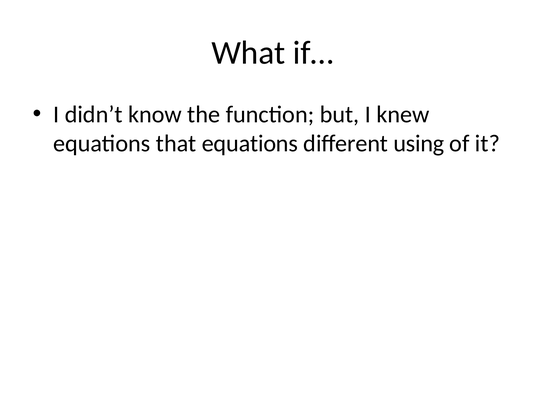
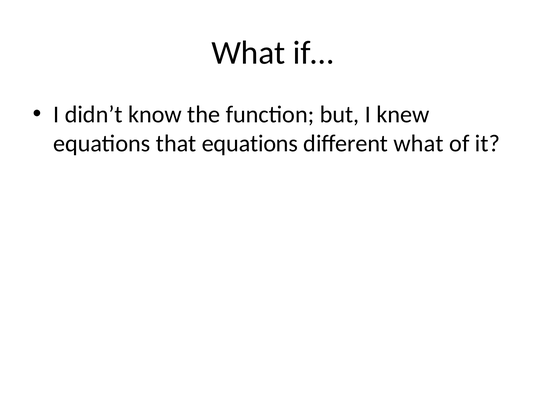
different using: using -> what
